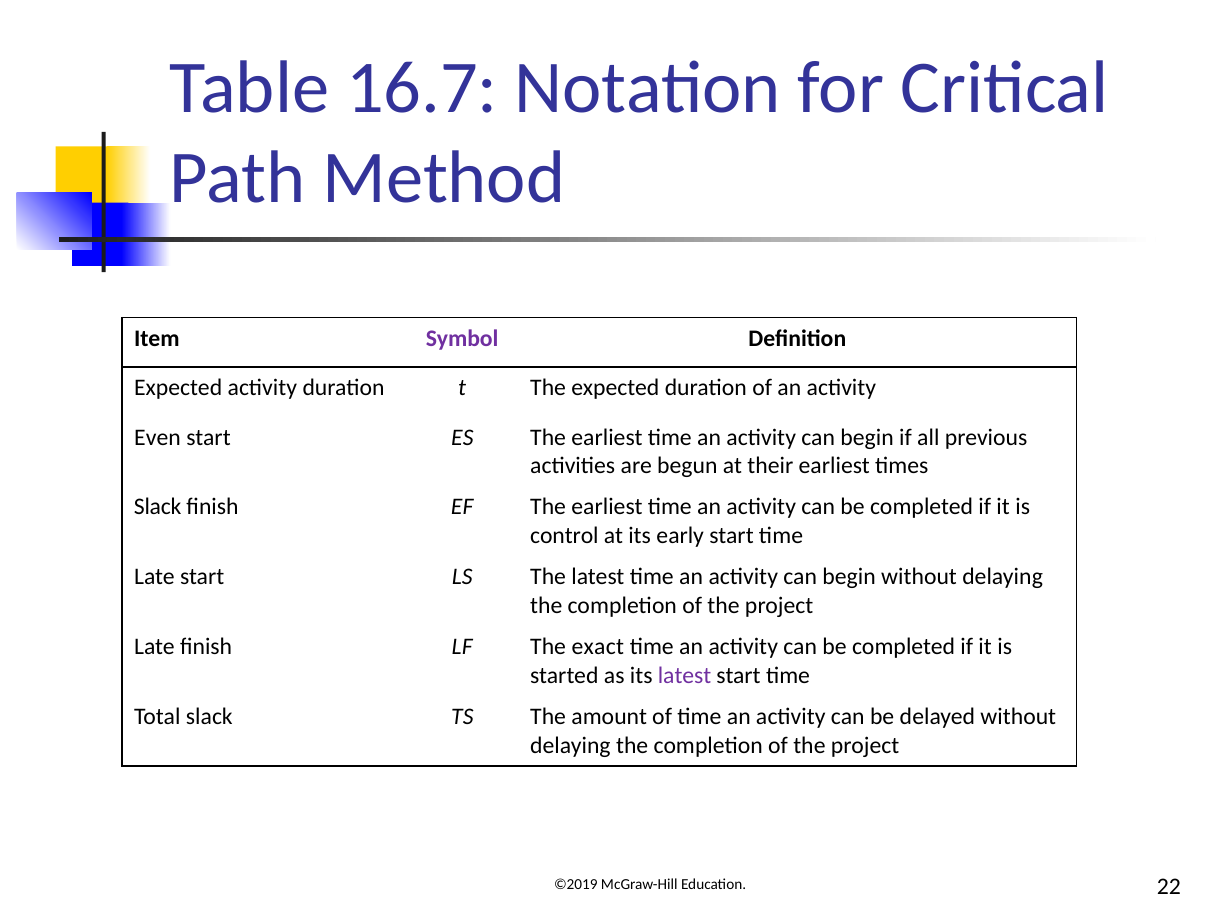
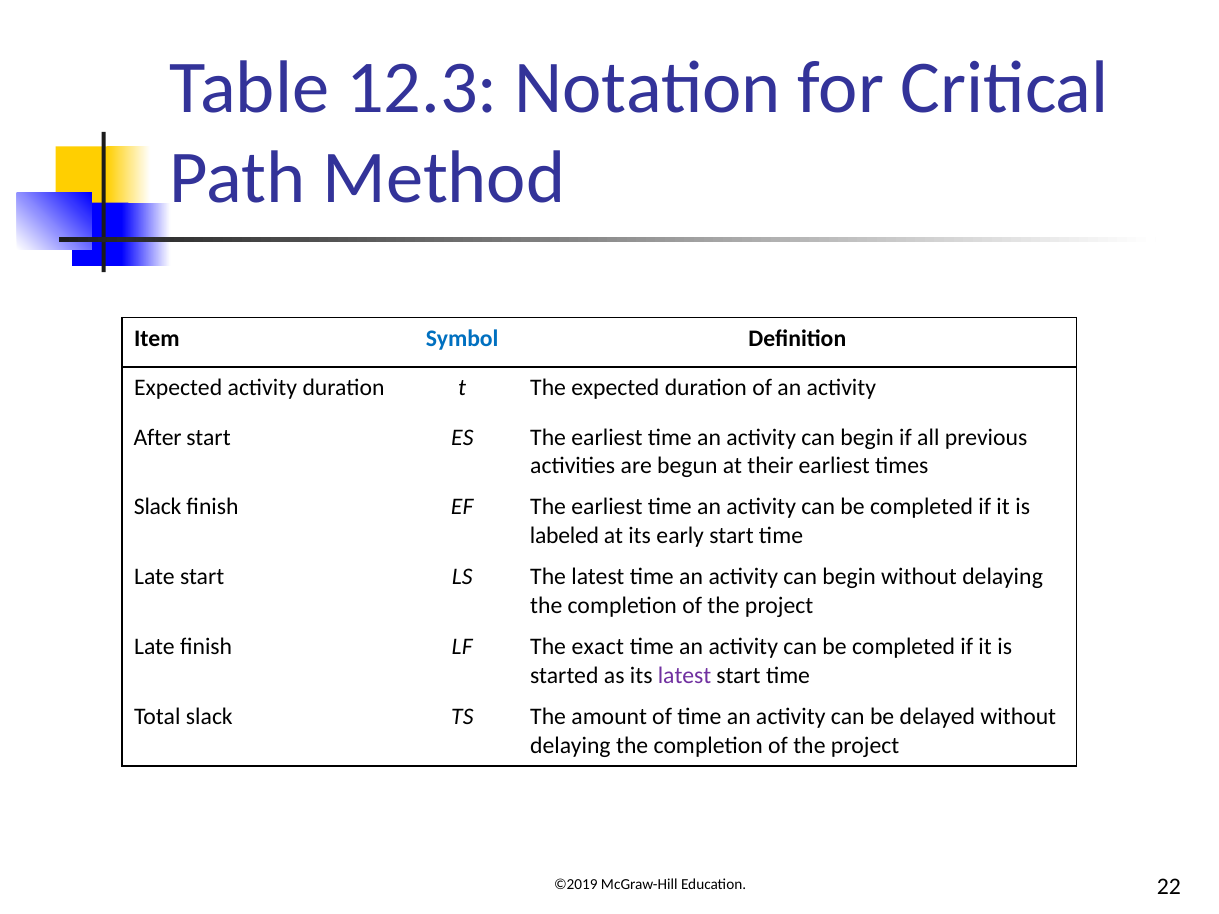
16.7: 16.7 -> 12.3
Symbol colour: purple -> blue
Even: Even -> After
control: control -> labeled
